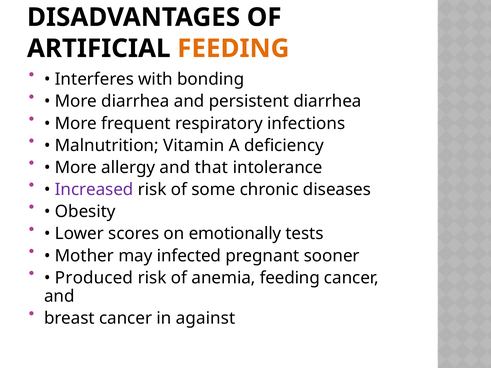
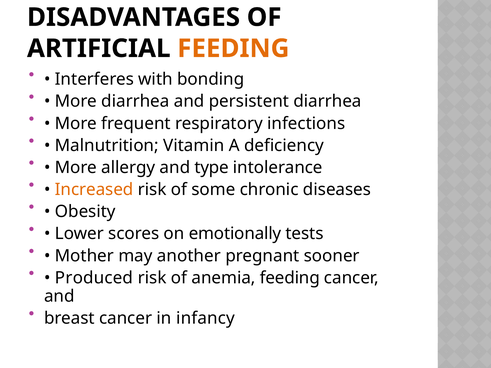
that: that -> type
Increased colour: purple -> orange
infected: infected -> another
against: against -> infancy
